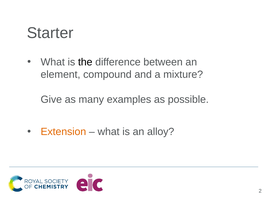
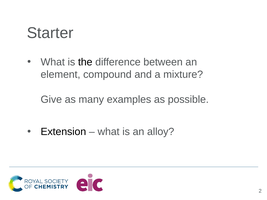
Extension colour: orange -> black
